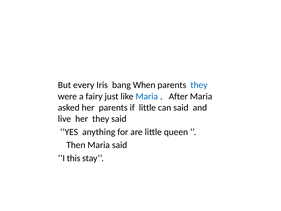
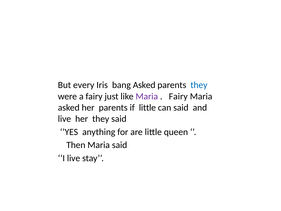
bang When: When -> Asked
Maria at (147, 96) colour: blue -> purple
After at (178, 96): After -> Fairy
’I this: this -> live
